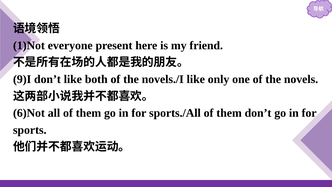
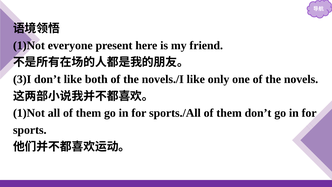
9)I: 9)I -> 3)I
6)Not at (29, 113): 6)Not -> 1)Not
